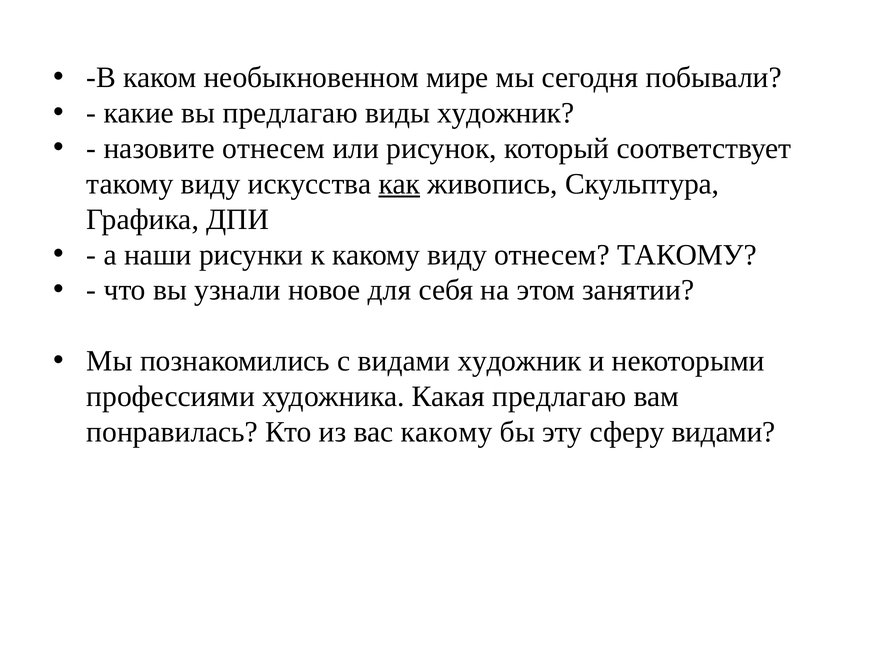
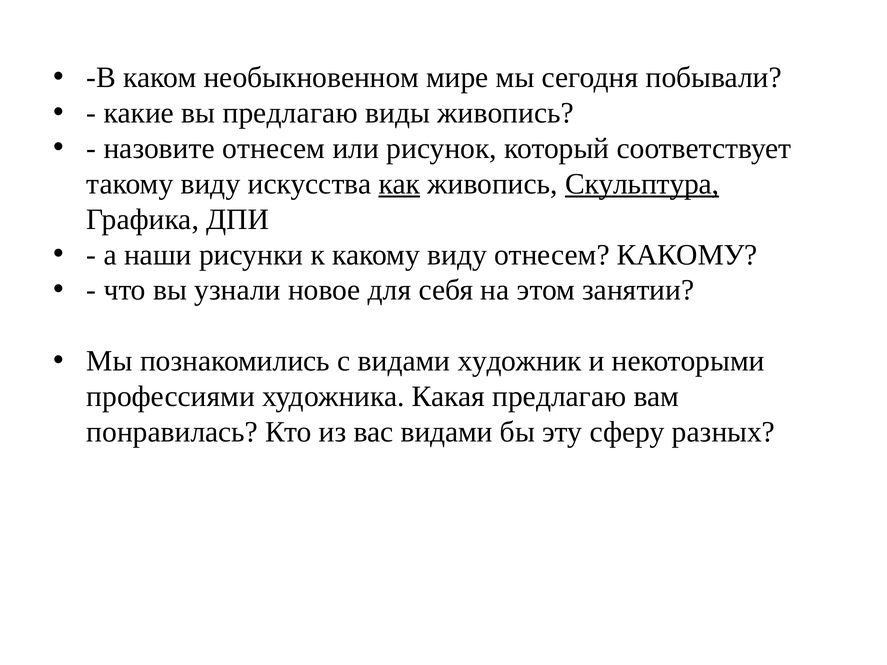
виды художник: художник -> живопись
Скульптура underline: none -> present
отнесем ТАКОМУ: ТАКОМУ -> КАКОМУ
вас какому: какому -> видами
сферу видами: видами -> разных
